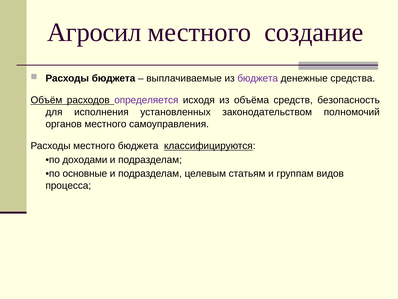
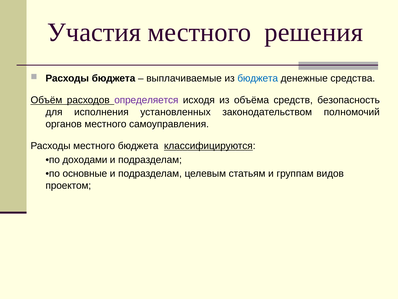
Агросил: Агросил -> Участия
создание: создание -> решения
бюджета at (258, 78) colour: purple -> blue
процесса: процесса -> проектом
